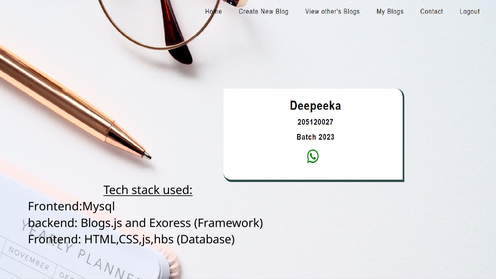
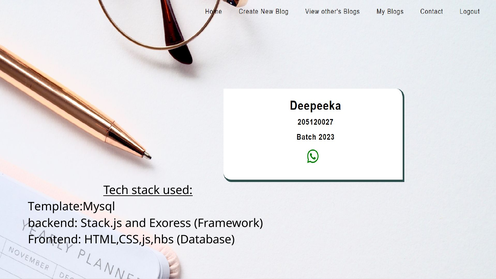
Frontend:Mysql: Frontend:Mysql -> Template:Mysql
Blogs.js: Blogs.js -> Stack.js
